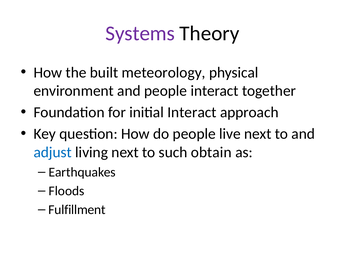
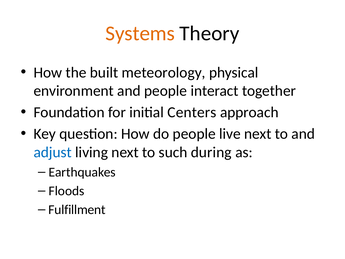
Systems colour: purple -> orange
initial Interact: Interact -> Centers
obtain: obtain -> during
